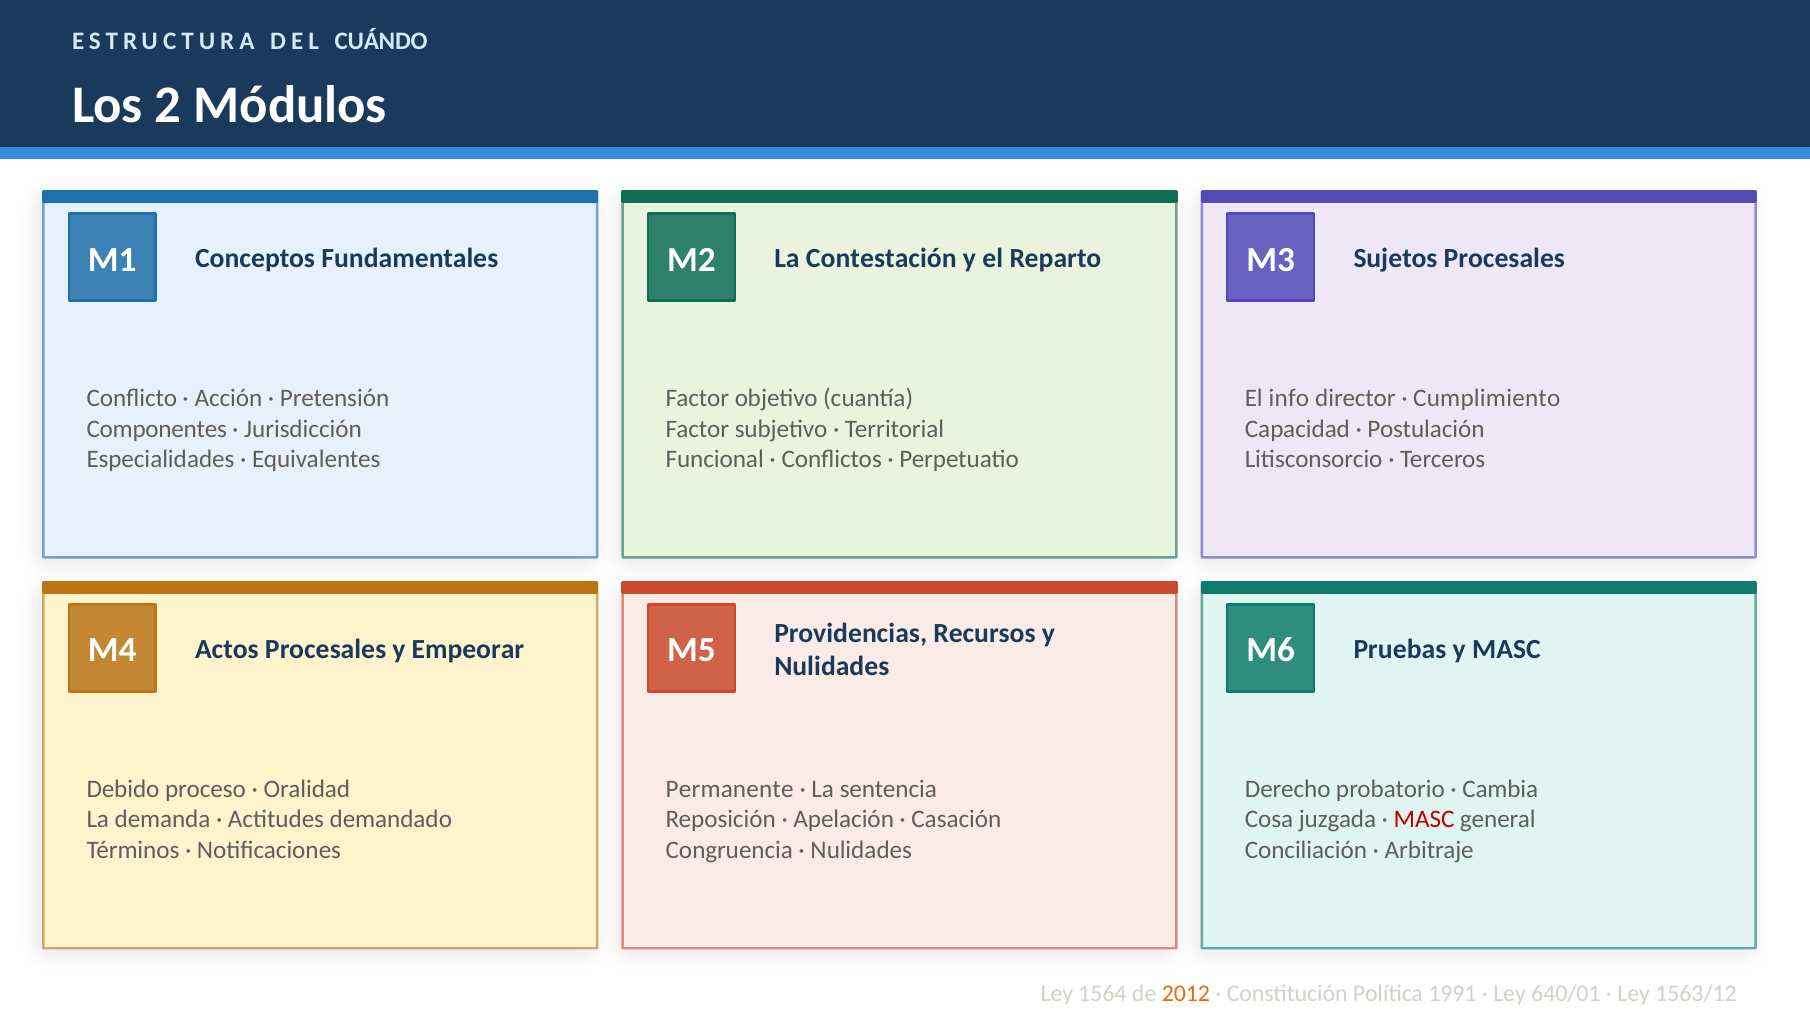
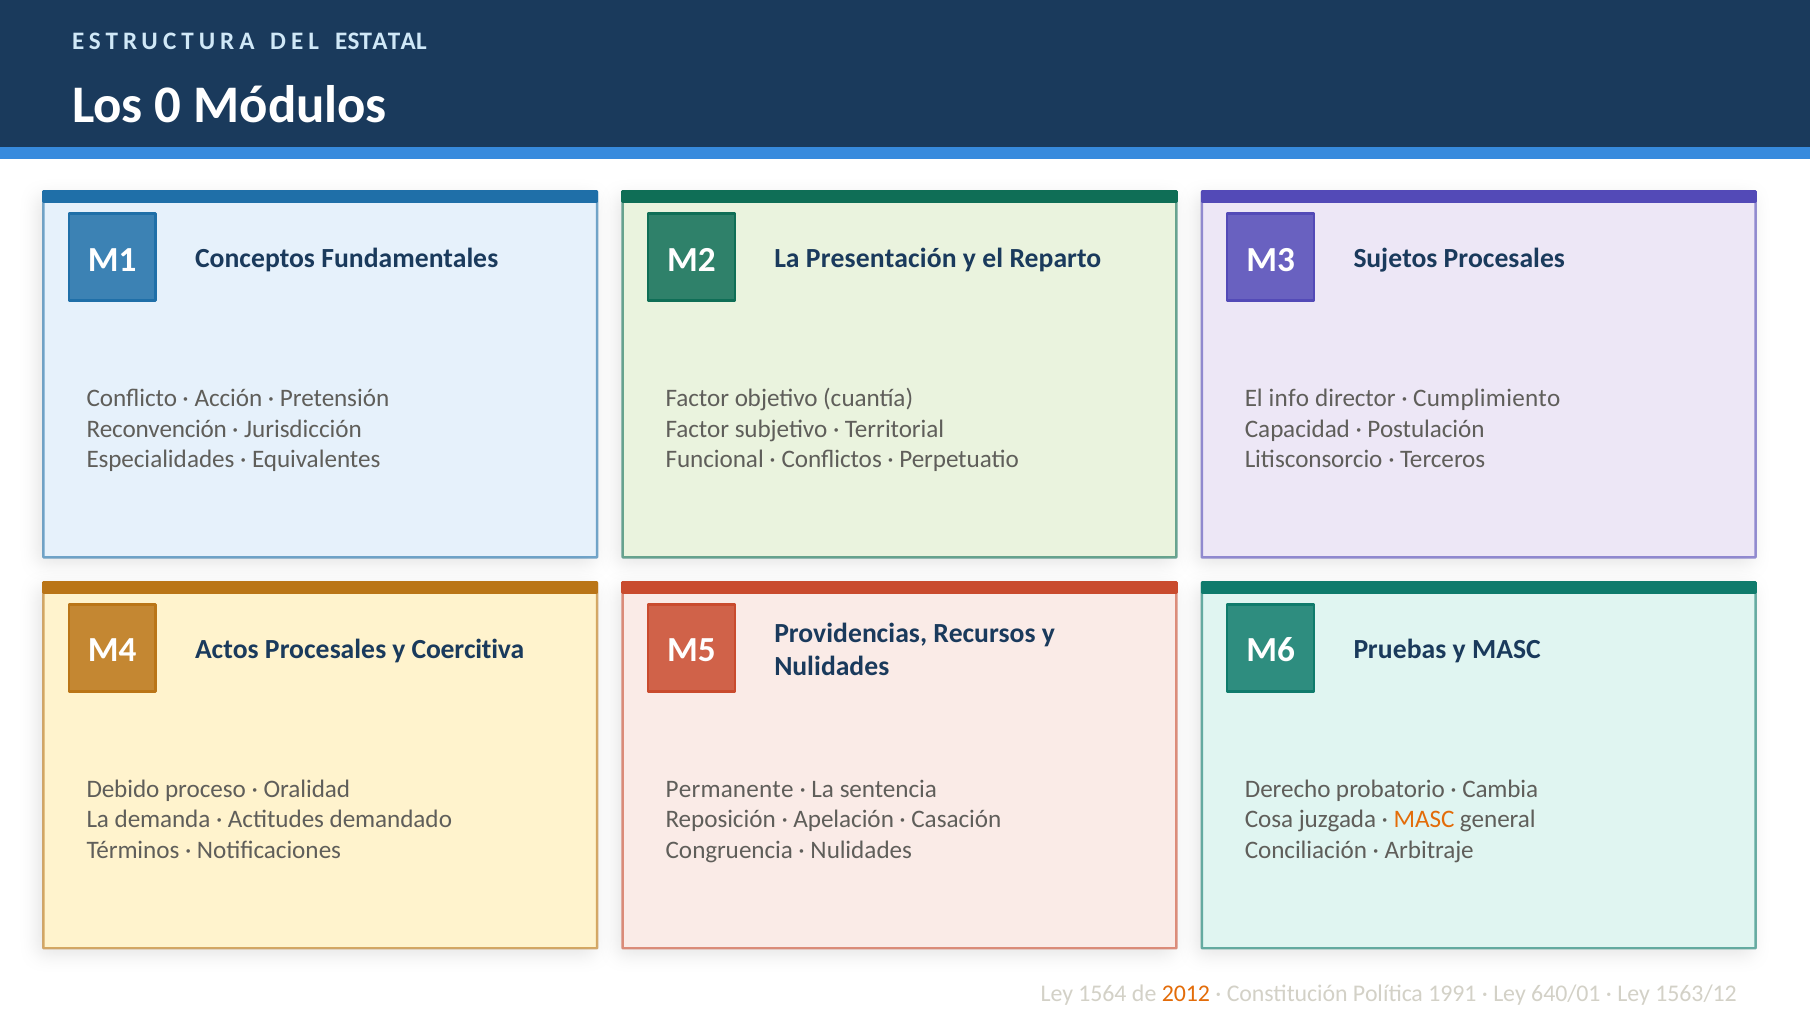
CUÁNDO: CUÁNDO -> ESTATAL
2: 2 -> 0
Contestación: Contestación -> Presentación
Componentes: Componentes -> Reconvención
Empeorar: Empeorar -> Coercitiva
MASC at (1424, 820) colour: red -> orange
